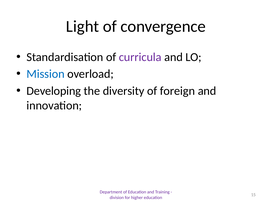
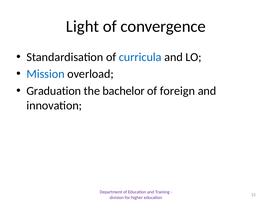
curricula colour: purple -> blue
Developing: Developing -> Graduation
diversity: diversity -> bachelor
